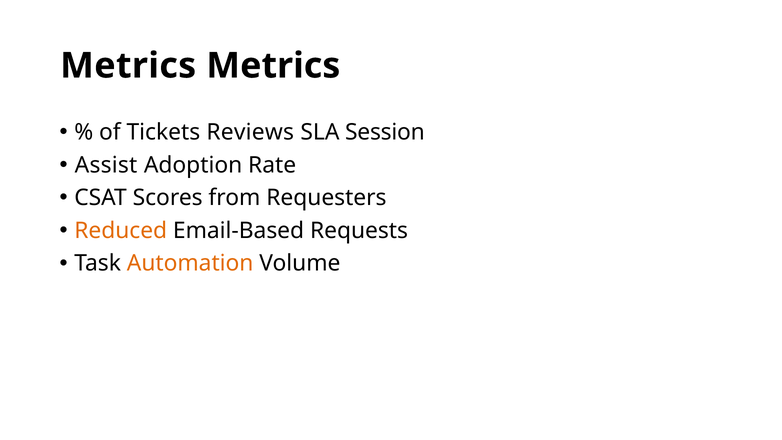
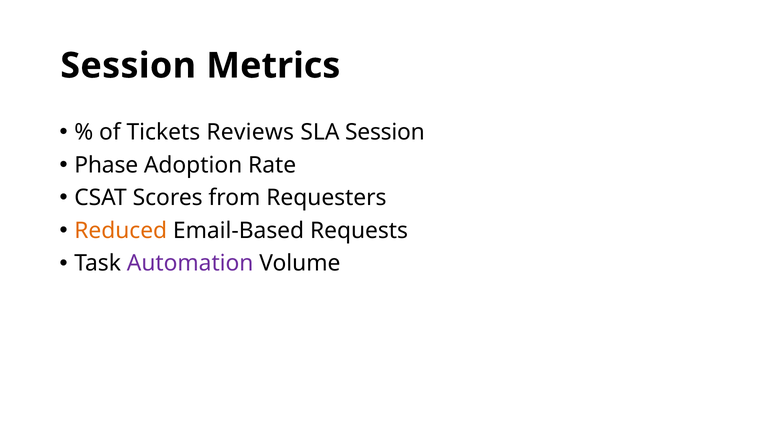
Metrics at (128, 66): Metrics -> Session
Assist: Assist -> Phase
Automation colour: orange -> purple
